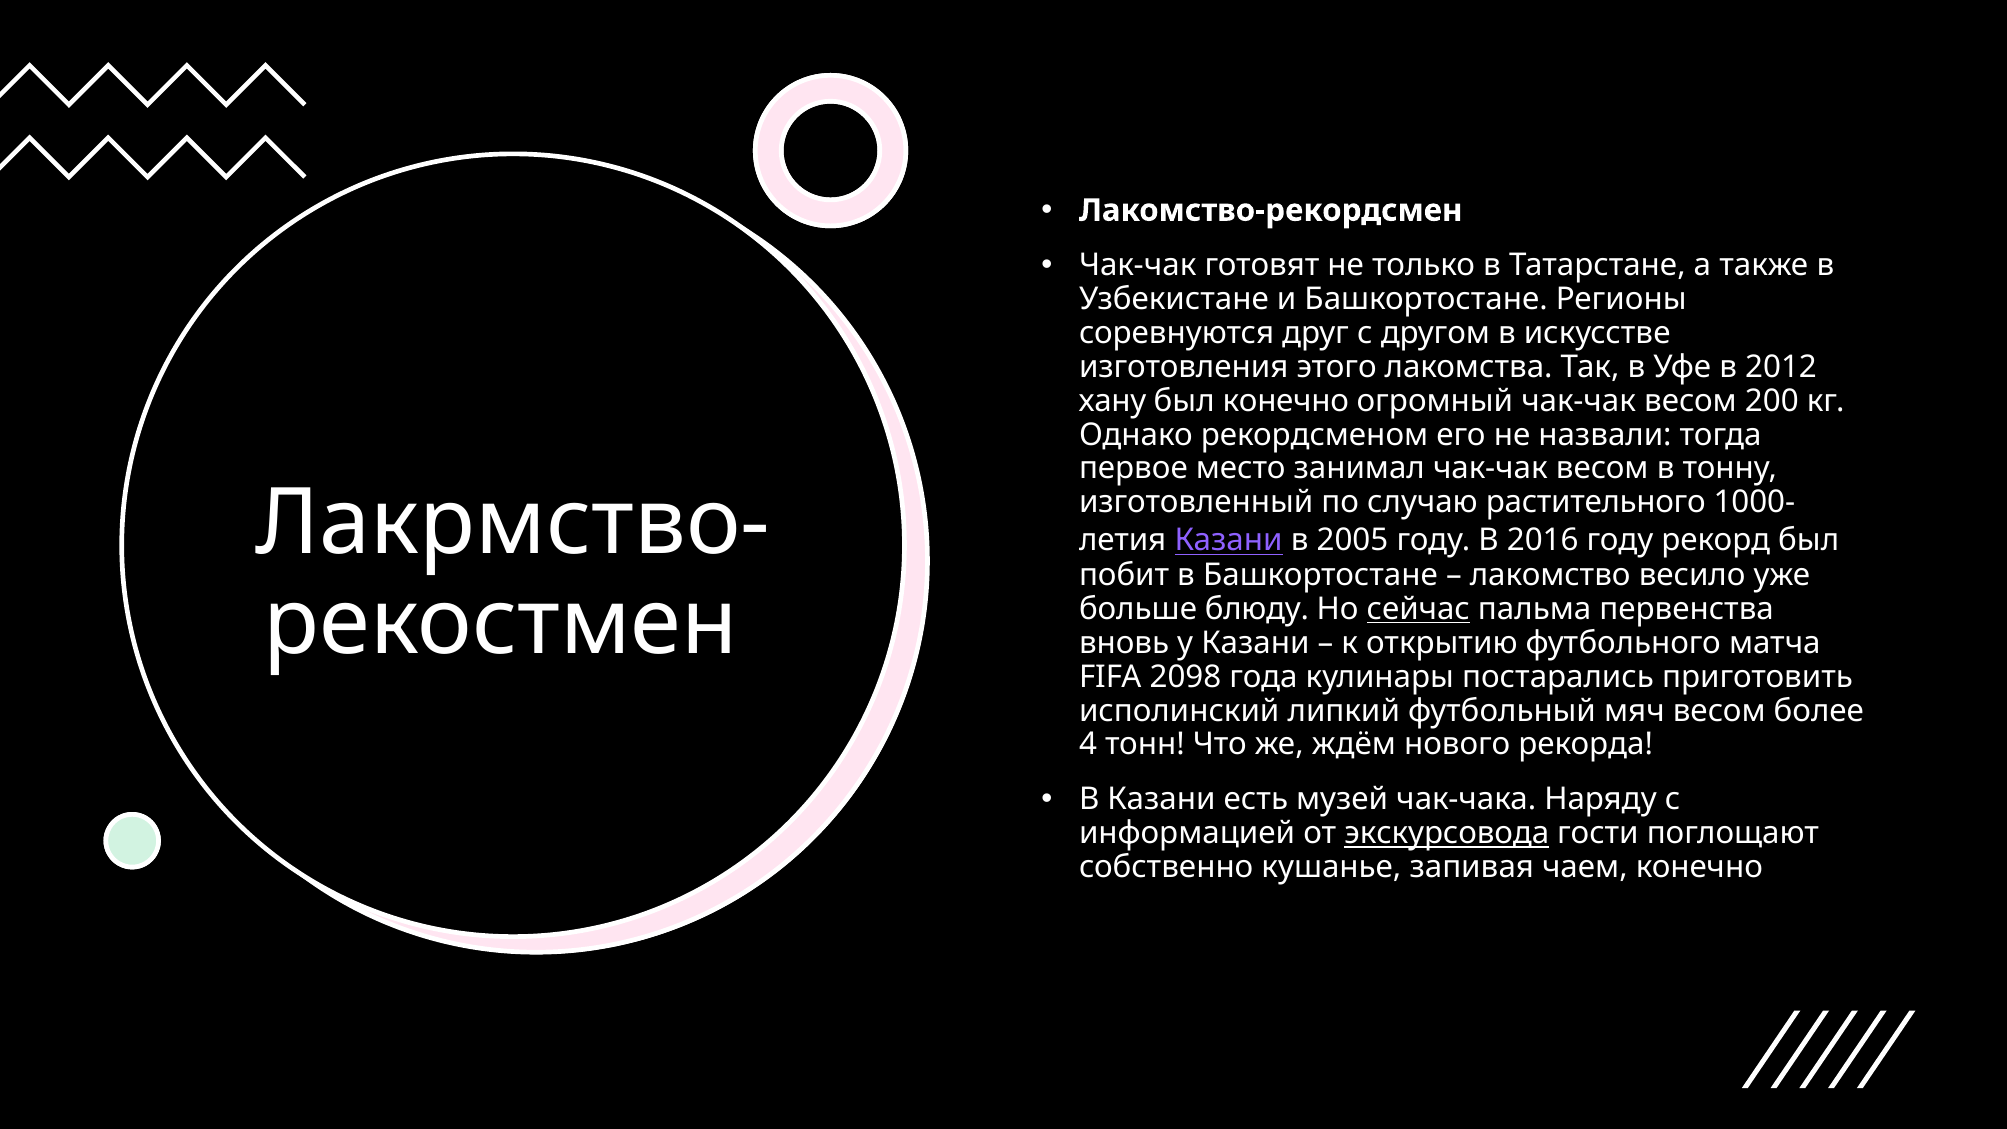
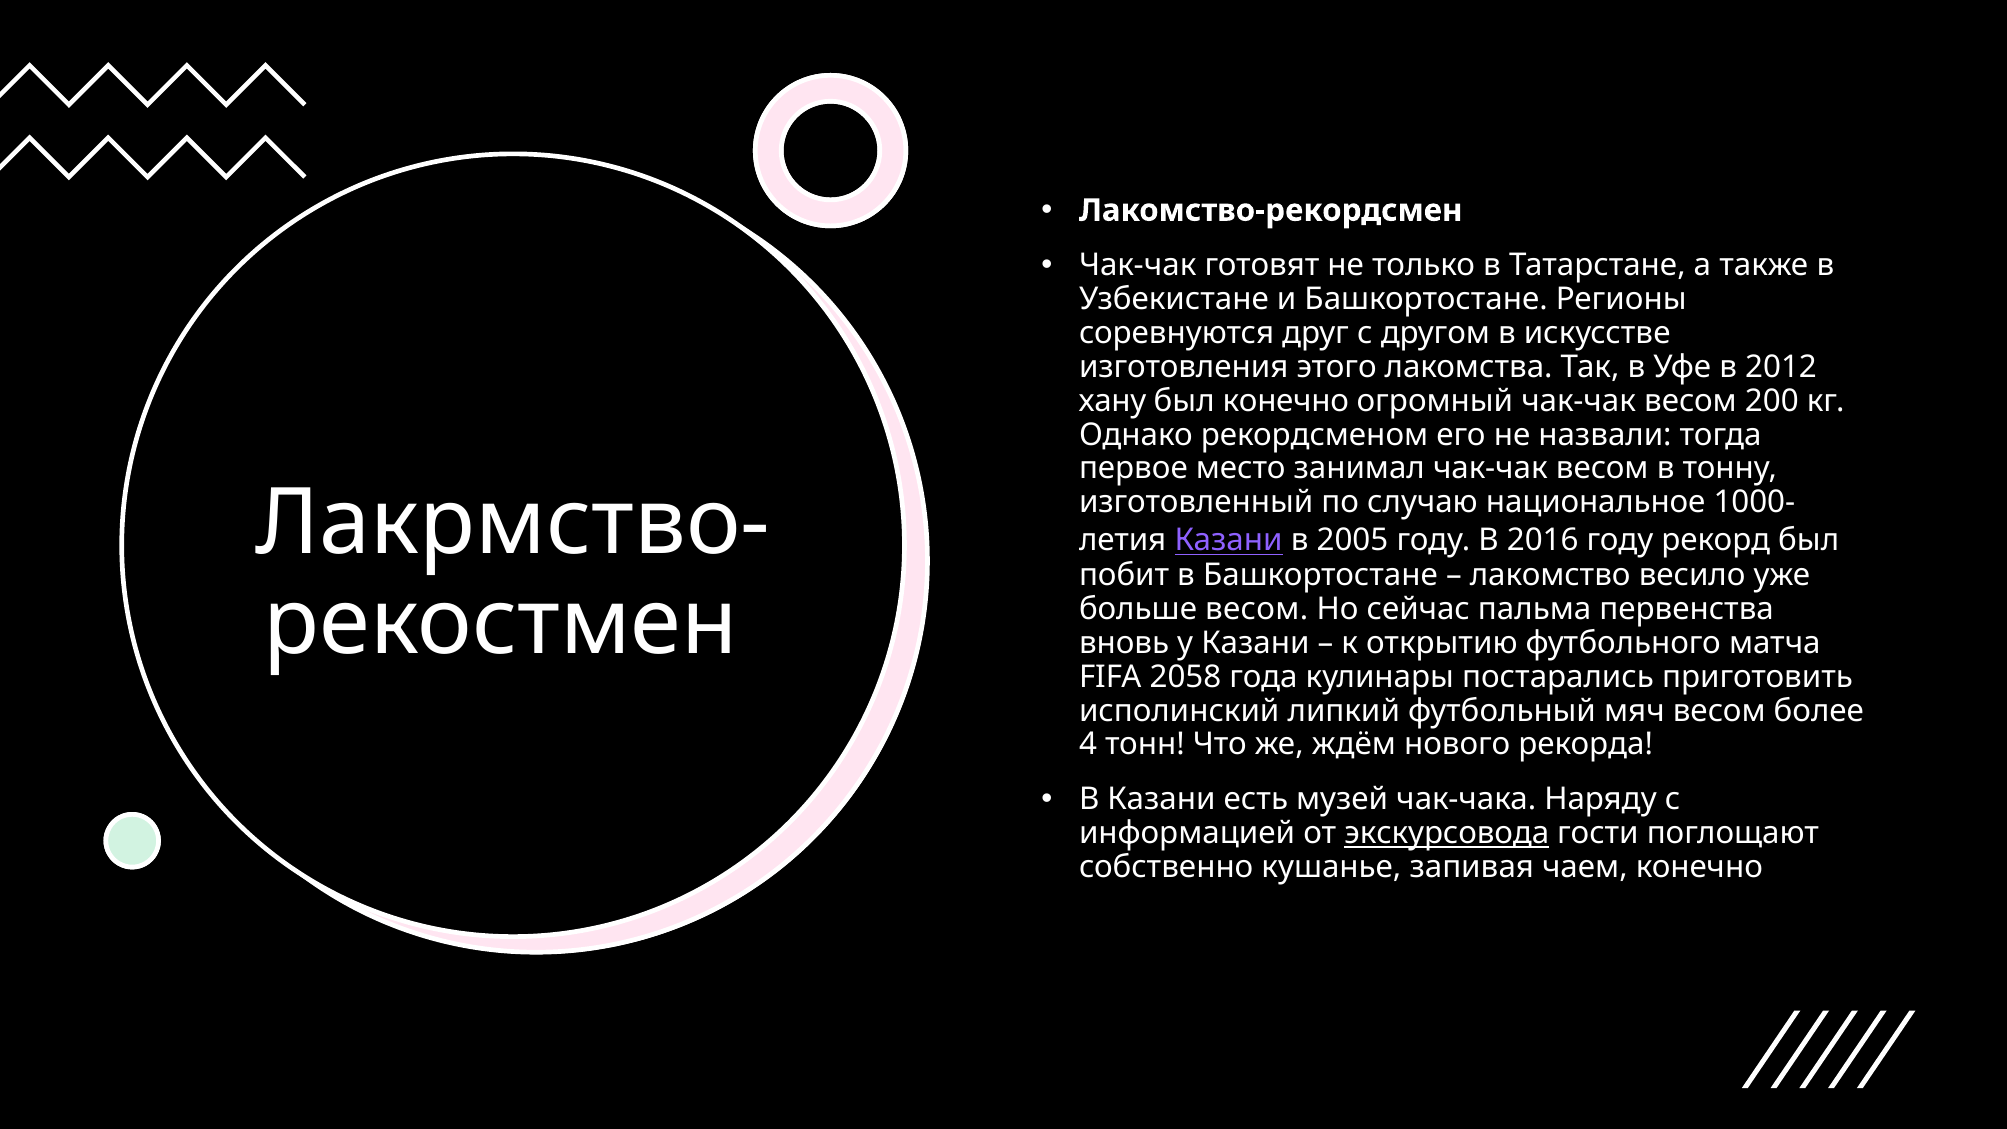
растительного: растительного -> национальное
больше блюду: блюду -> весом
сейчас underline: present -> none
2098: 2098 -> 2058
